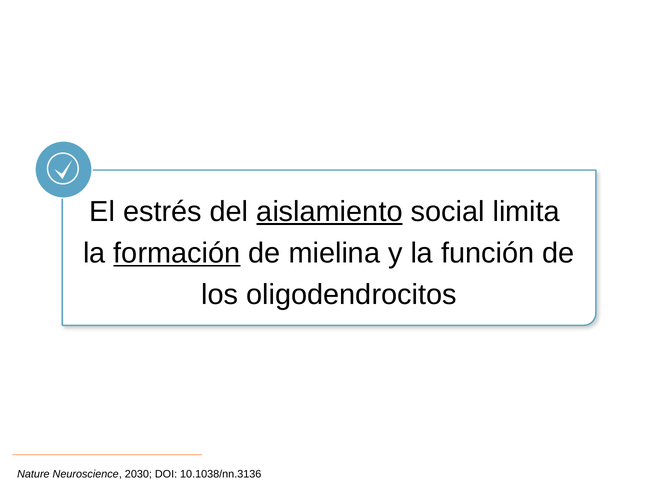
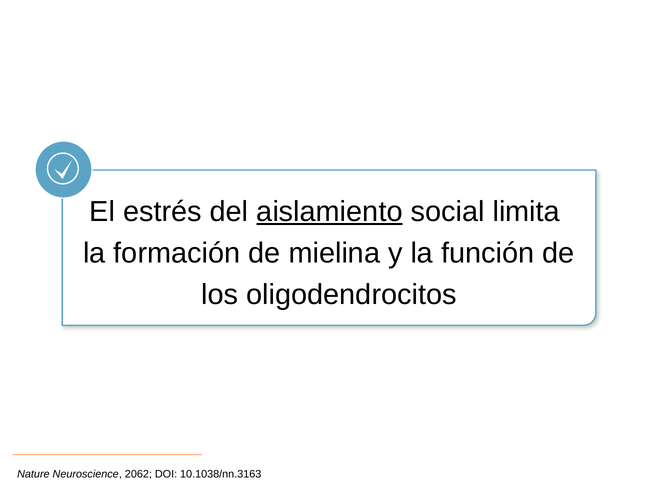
formación underline: present -> none
2030: 2030 -> 2062
10.1038/nn.3136: 10.1038/nn.3136 -> 10.1038/nn.3163
